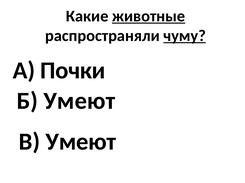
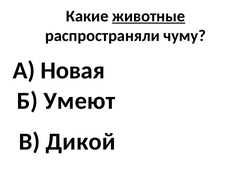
чуму underline: present -> none
Почки: Почки -> Новая
В Умеют: Умеют -> Дикой
